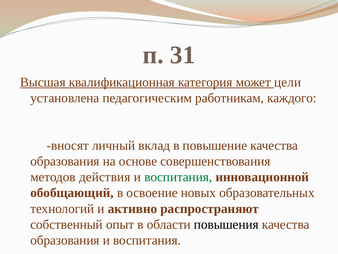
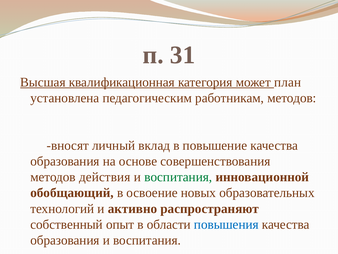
цели: цели -> план
работникам каждого: каждого -> методов
повышения colour: black -> blue
